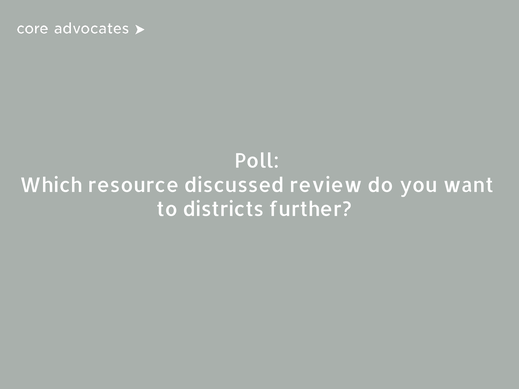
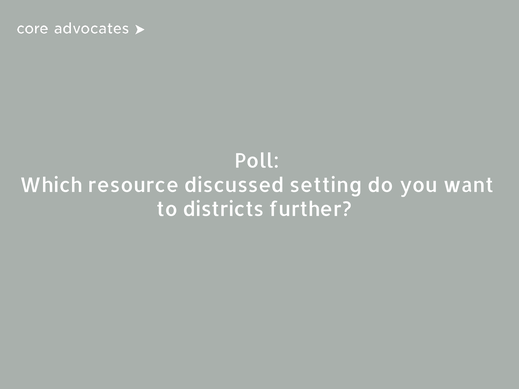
review: review -> setting
